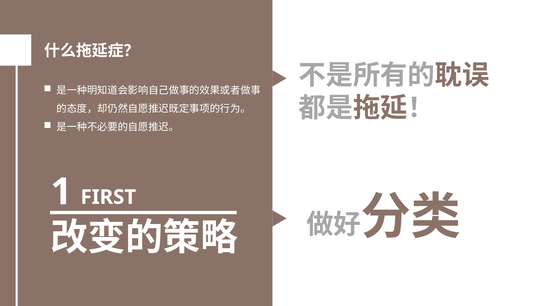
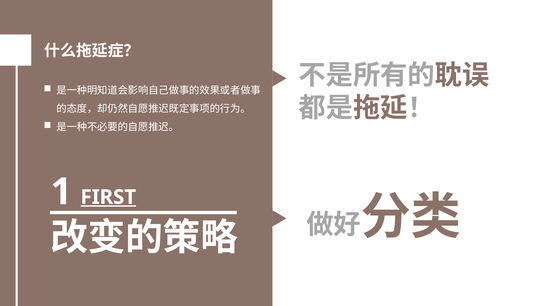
FIRST underline: none -> present
